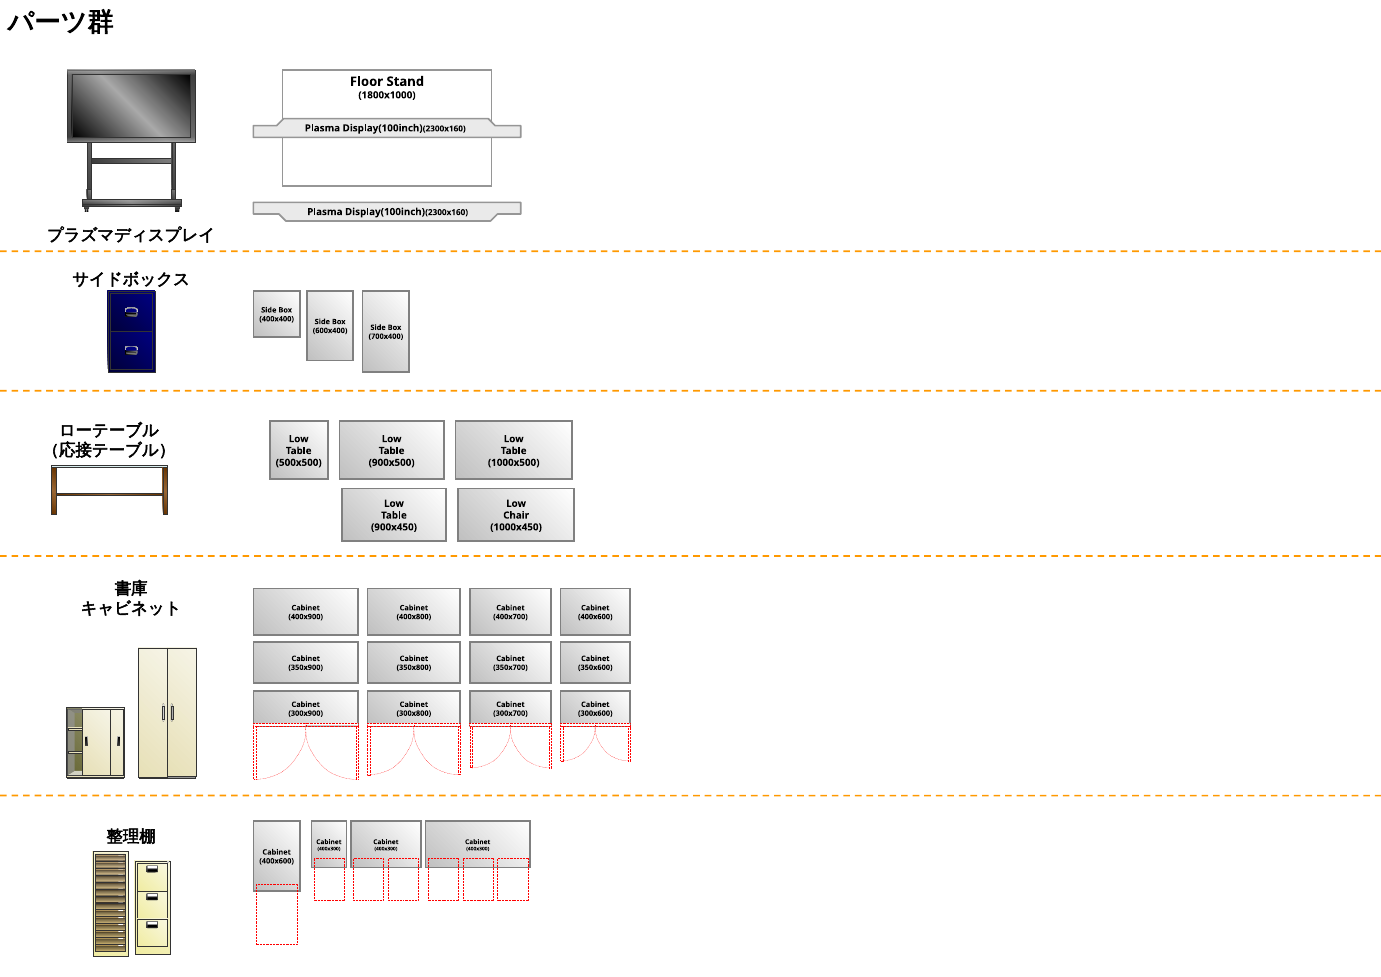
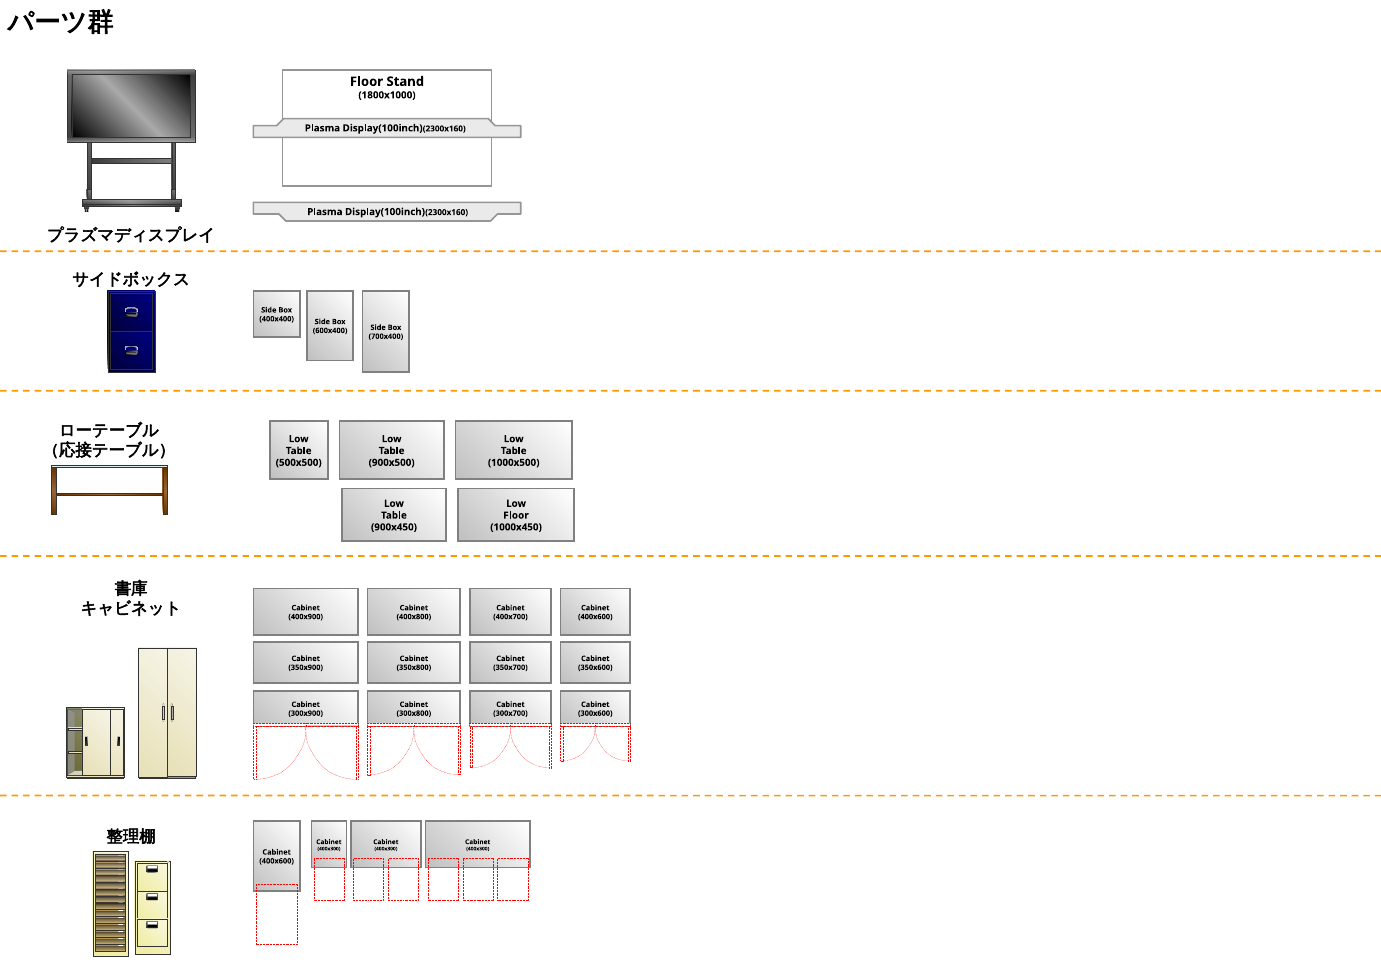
Chair at (516, 515): Chair -> Floor
